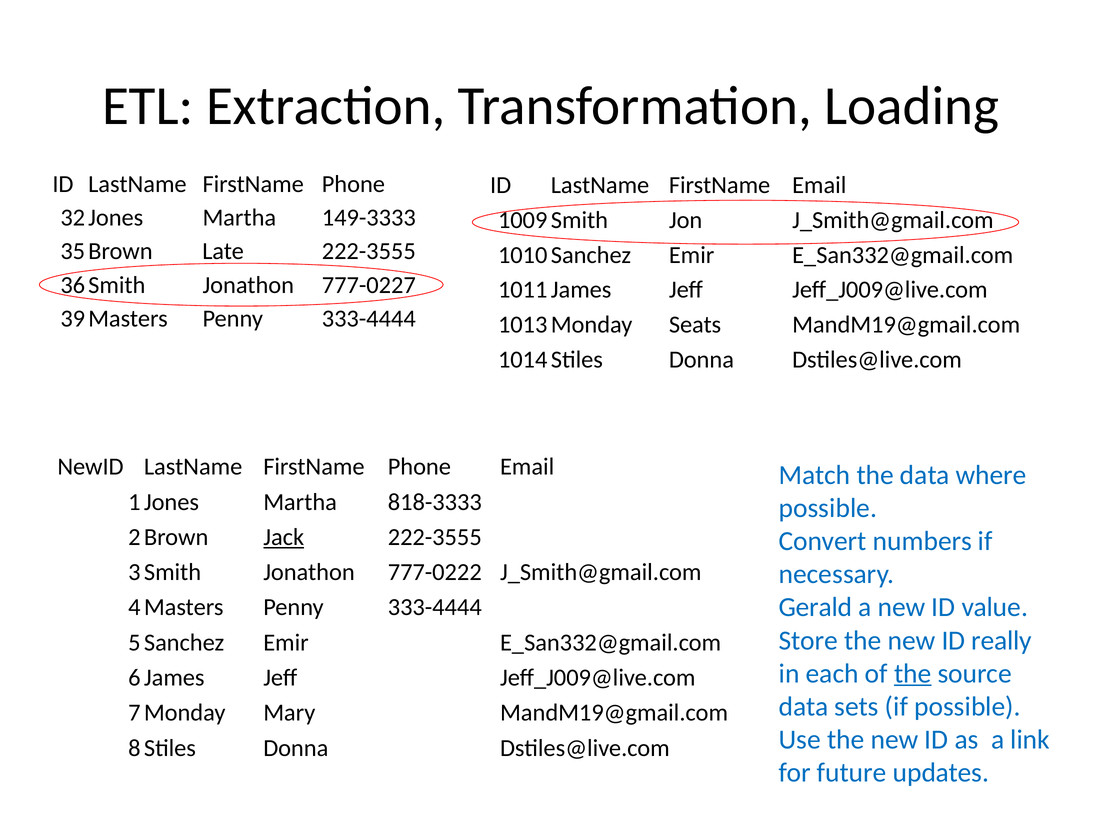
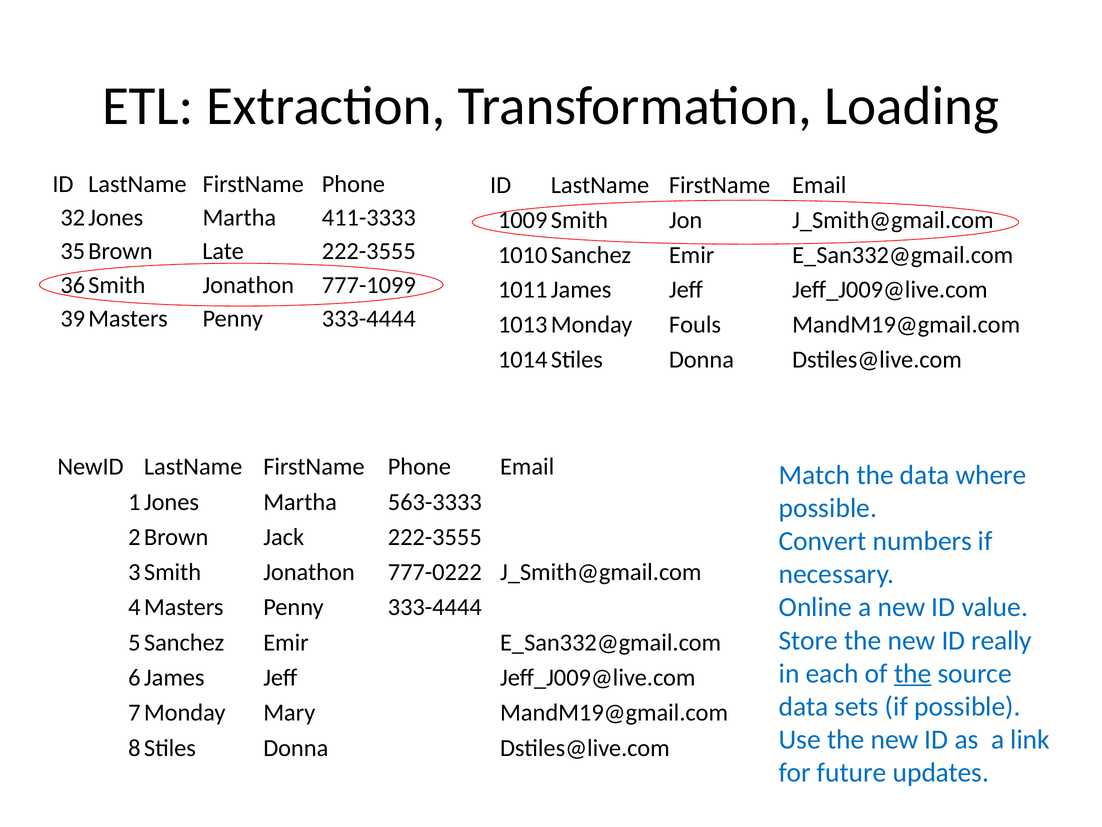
149-3333: 149-3333 -> 411-3333
777-0227: 777-0227 -> 777-1099
Seats: Seats -> Fouls
818-3333: 818-3333 -> 563-3333
Jack underline: present -> none
Gerald: Gerald -> Online
